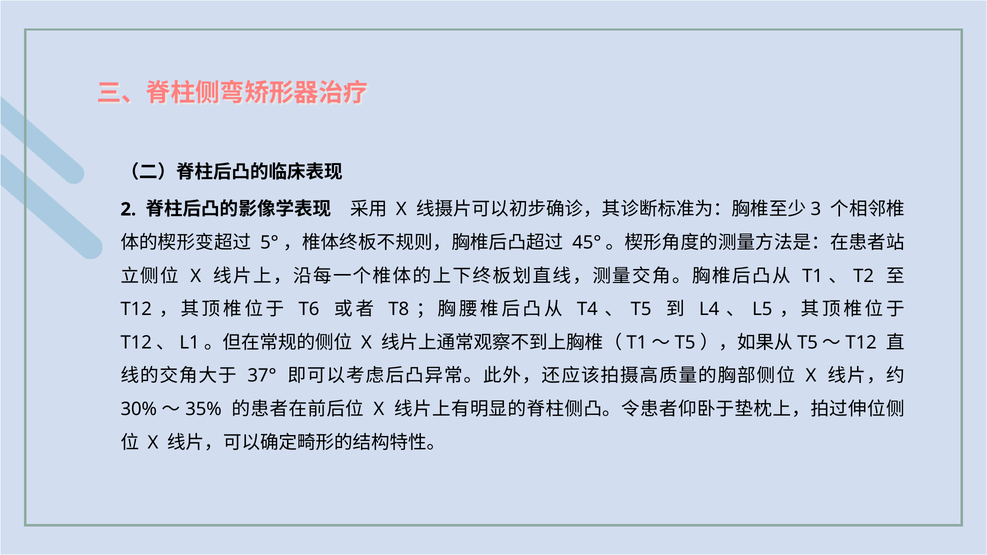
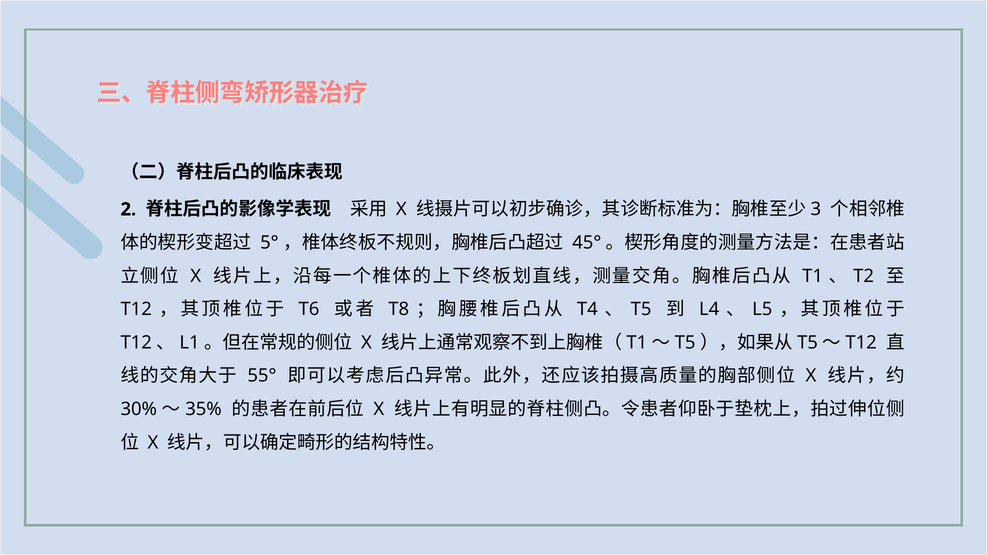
37°: 37° -> 55°
